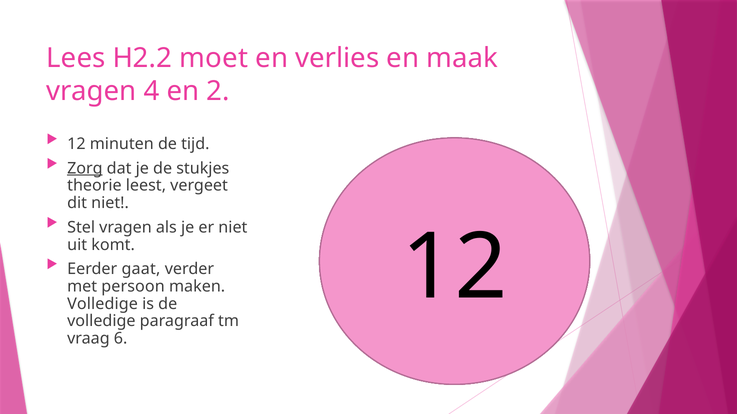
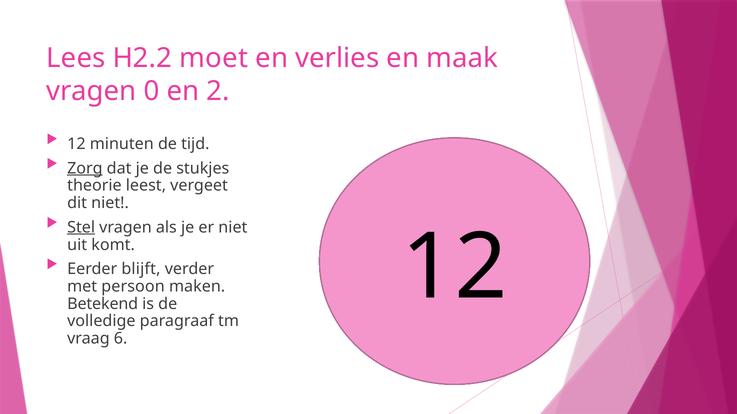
4: 4 -> 0
Stel underline: none -> present
gaat: gaat -> blijft
Volledige at (103, 304): Volledige -> Betekend
